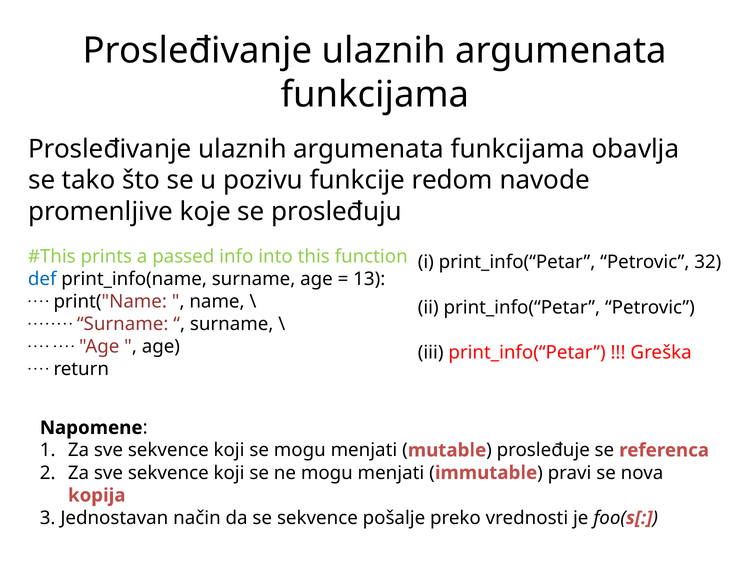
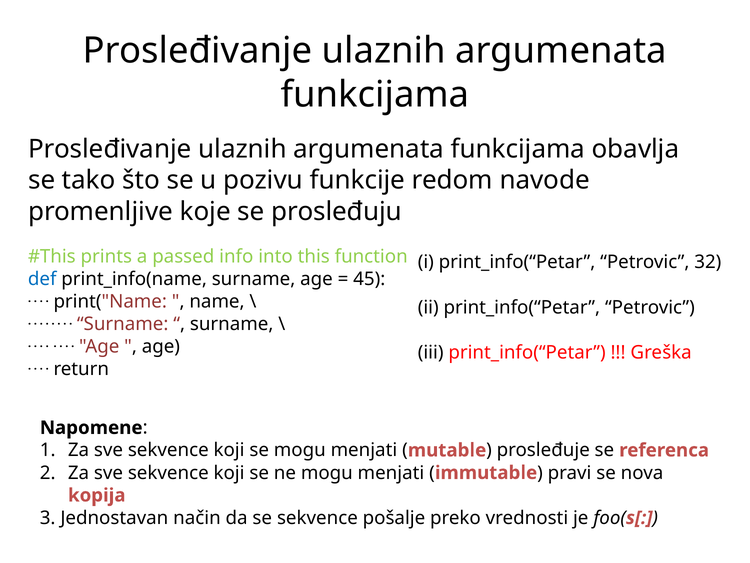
13: 13 -> 45
